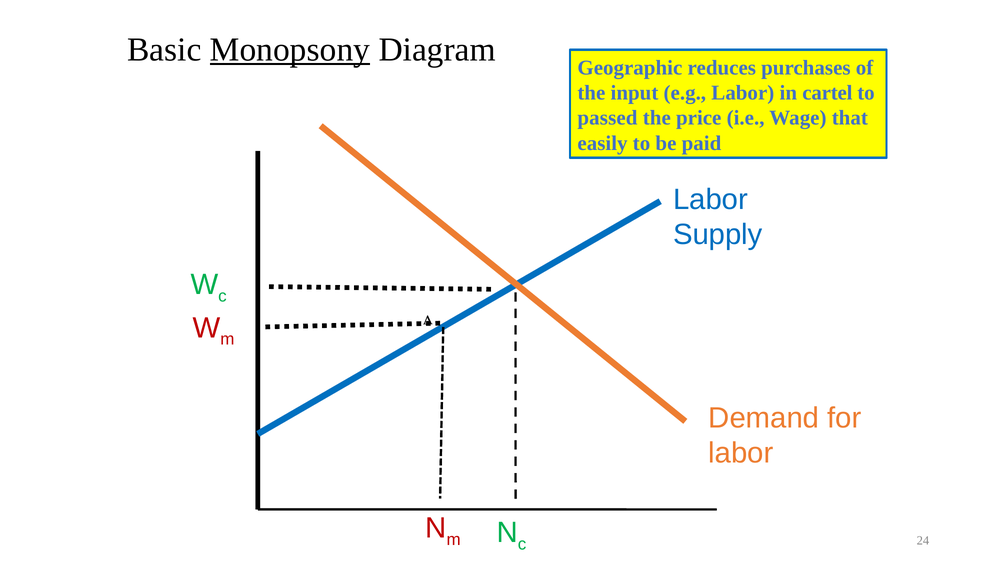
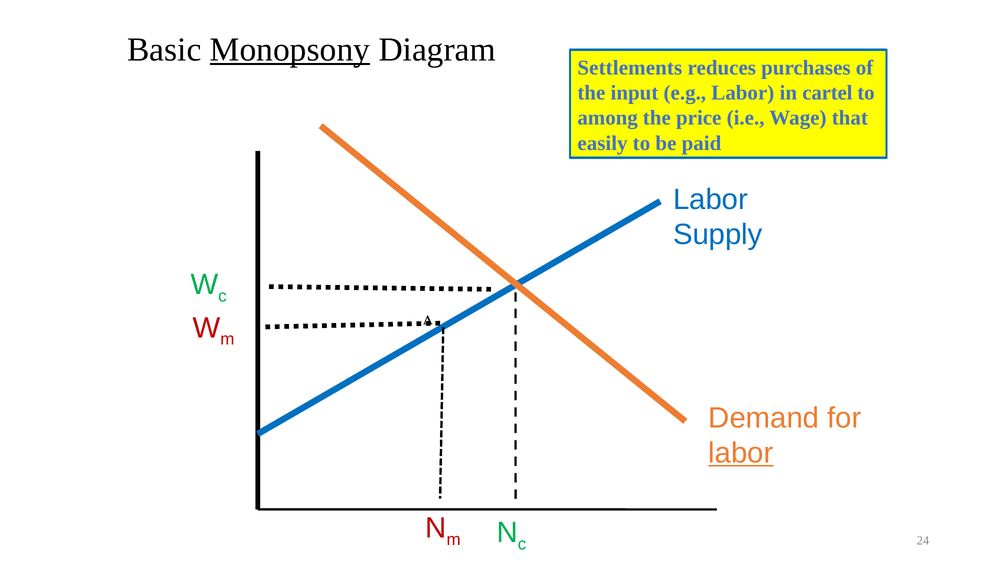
Geographic: Geographic -> Settlements
passed: passed -> among
labor at (741, 453) underline: none -> present
